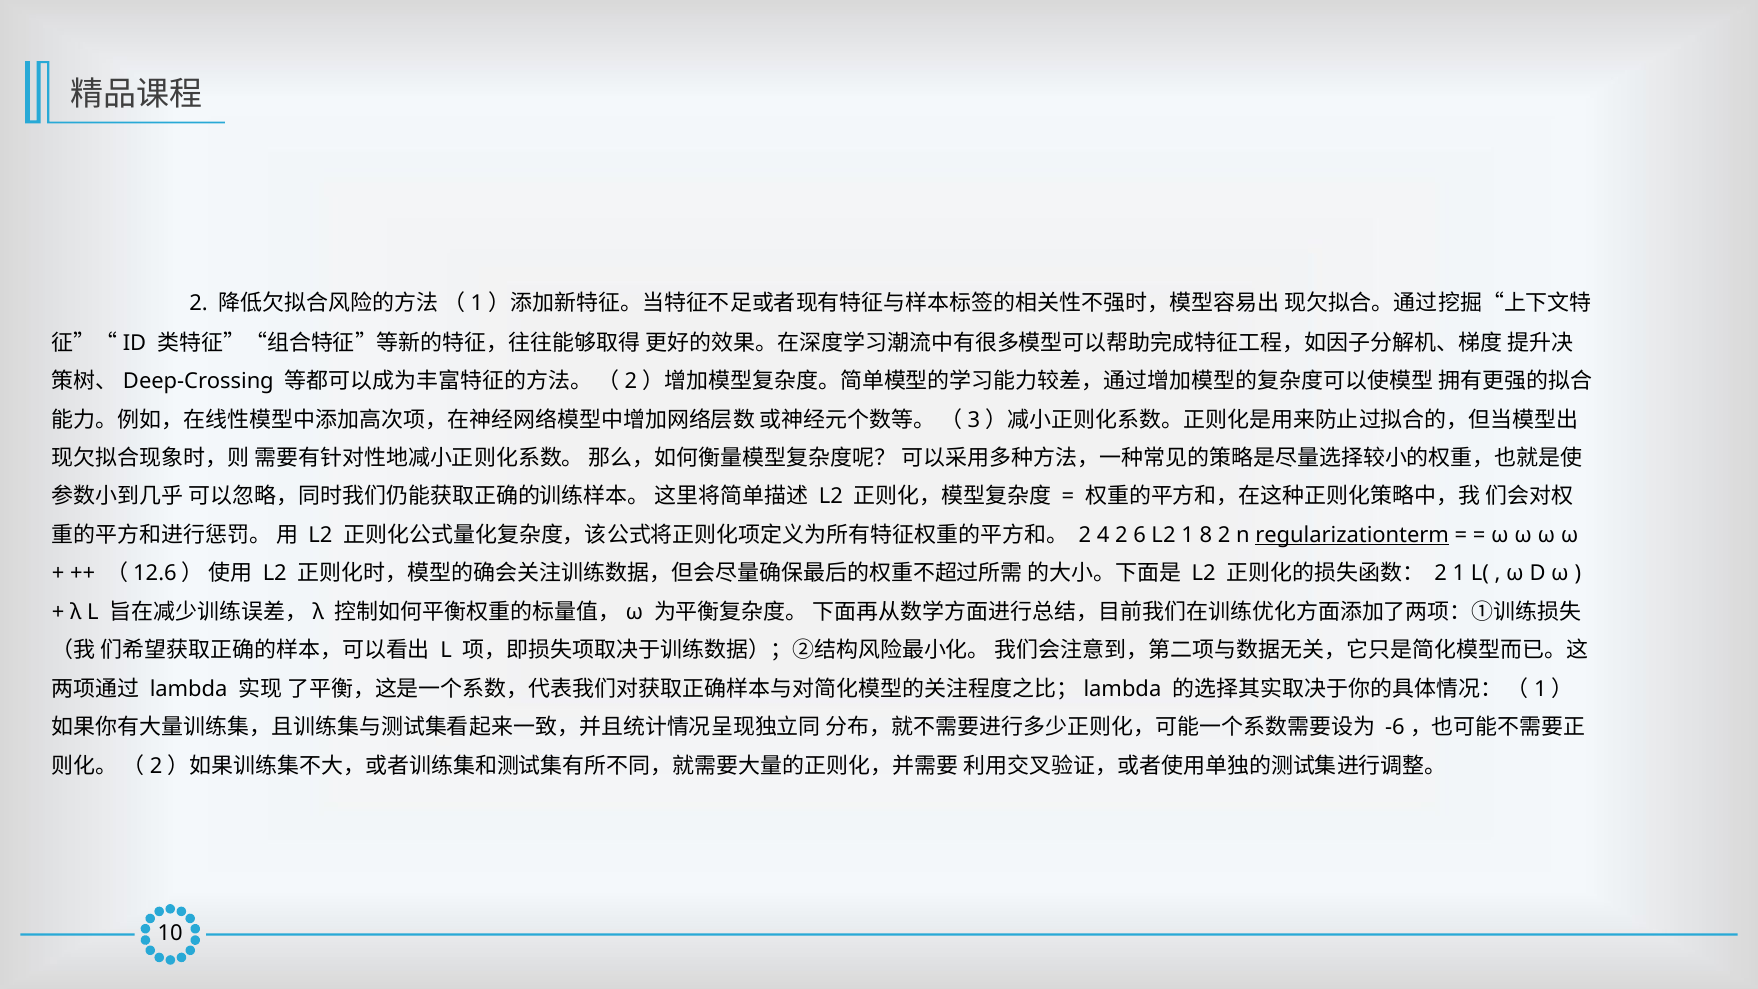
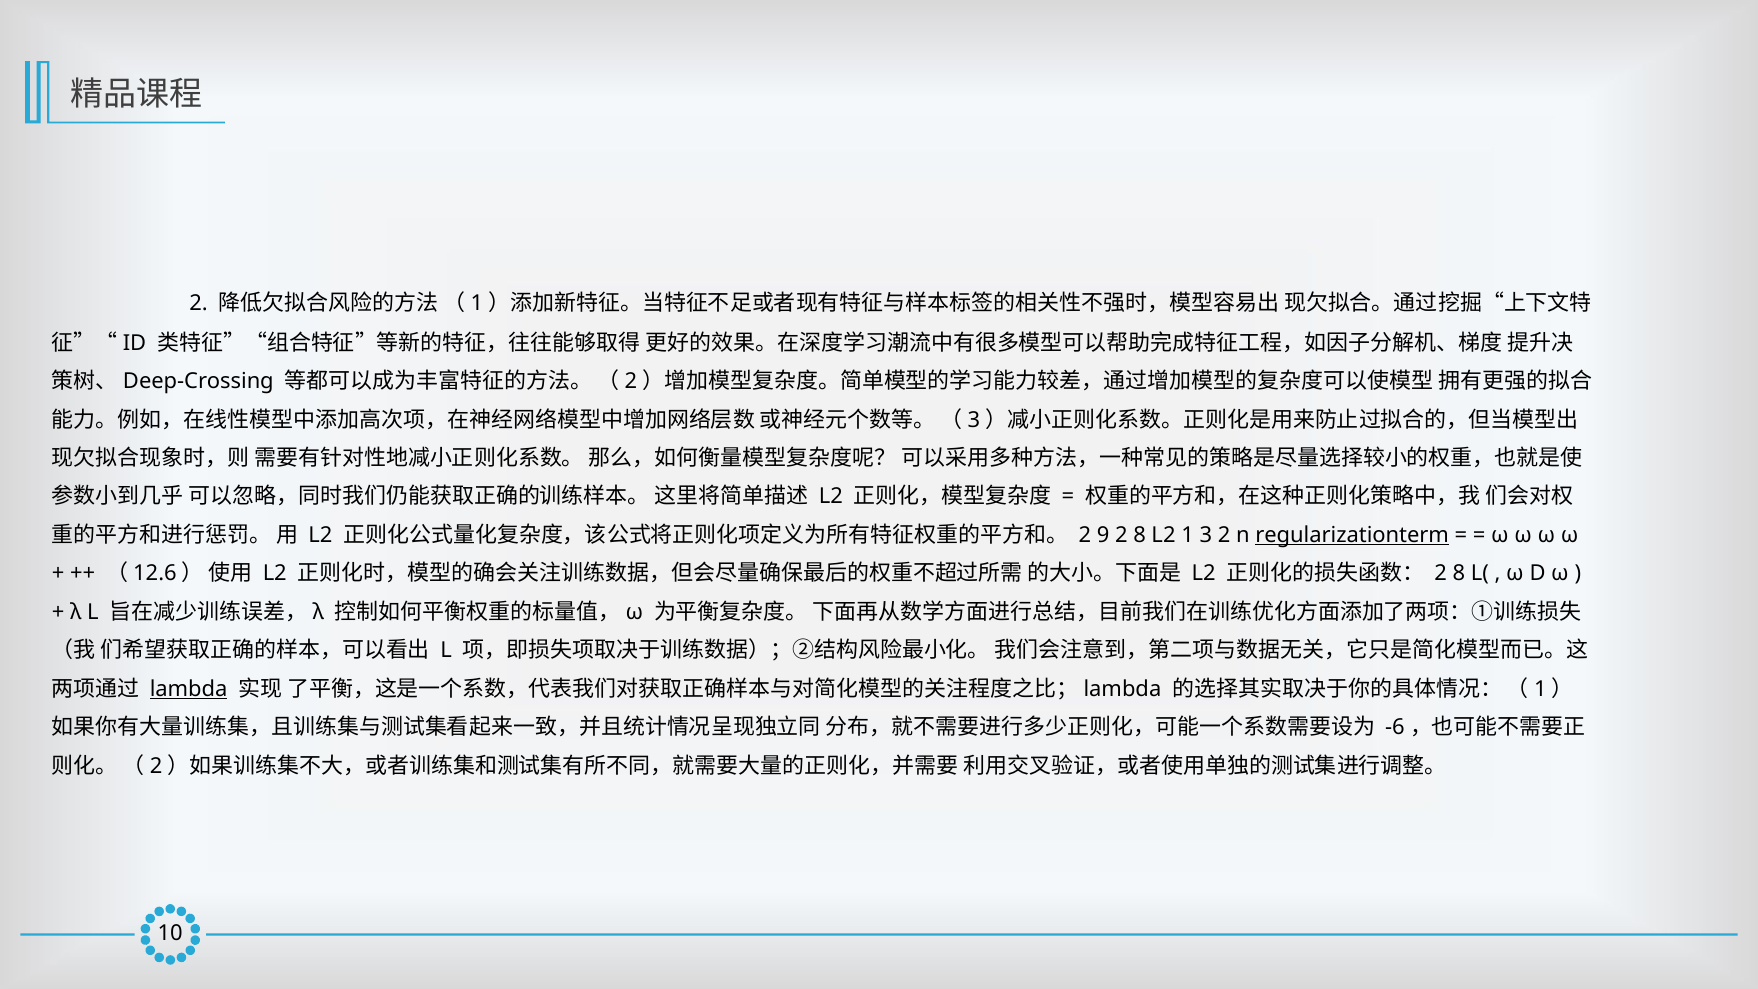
4: 4 -> 9
6 at (1140, 535): 6 -> 8
8: 8 -> 3
1 at (1459, 574): 1 -> 8
lambda underline: none -> present
